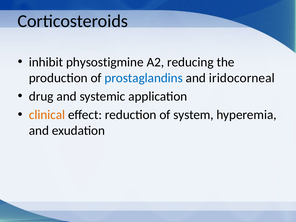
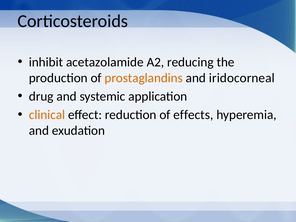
physostigmine: physostigmine -> acetazolamide
prostaglandins colour: blue -> orange
system: system -> effects
